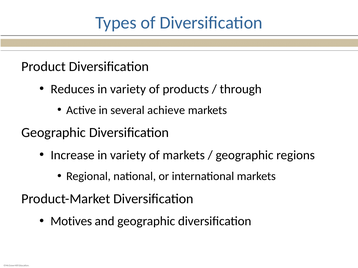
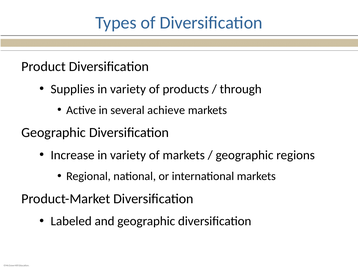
Reduces: Reduces -> Supplies
Motives: Motives -> Labeled
